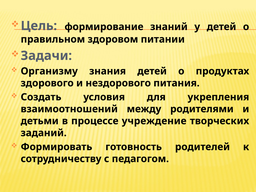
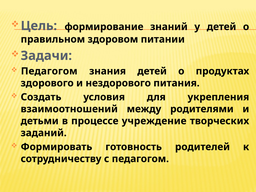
Организму at (49, 71): Организму -> Педагогом
